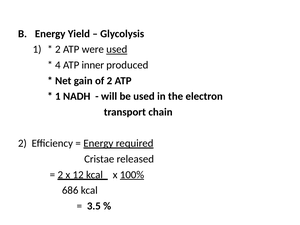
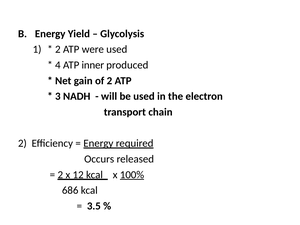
used at (117, 49) underline: present -> none
1 at (58, 96): 1 -> 3
Cristae: Cristae -> Occurs
